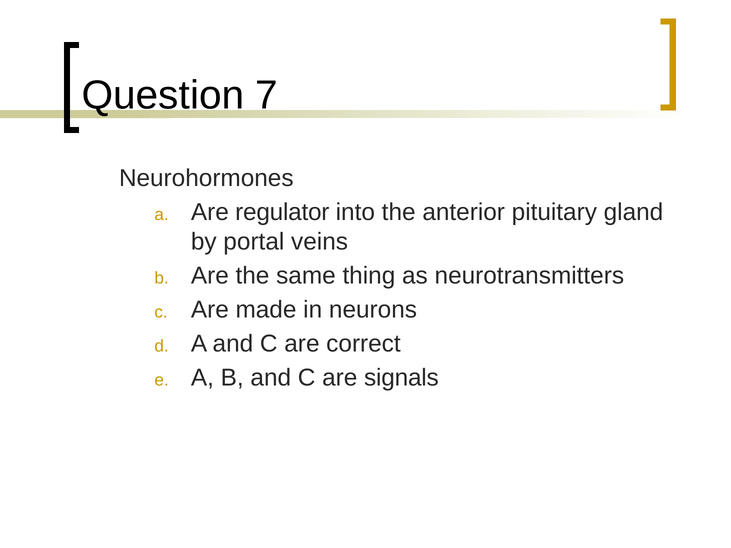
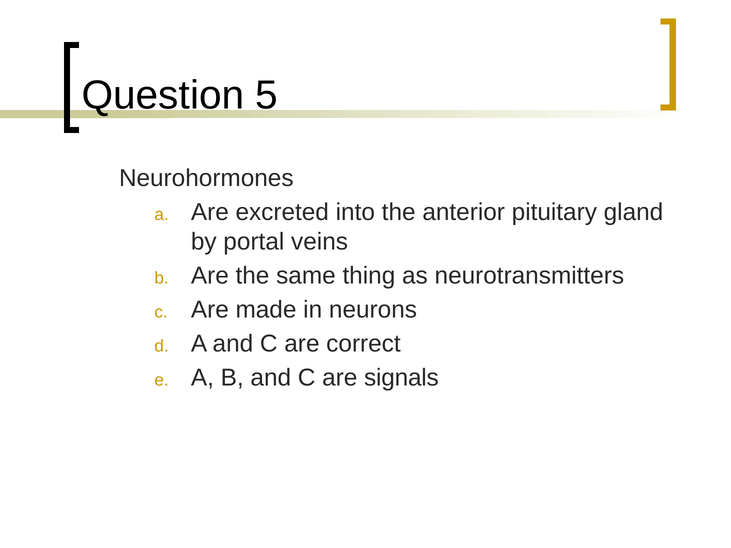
7: 7 -> 5
regulator: regulator -> excreted
